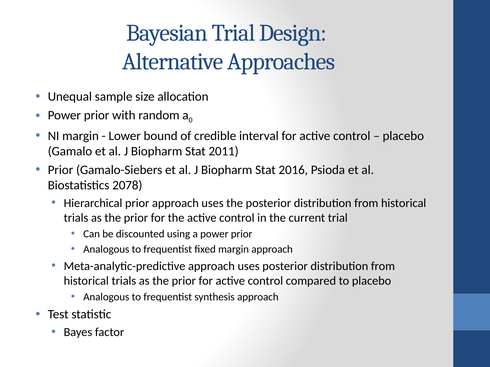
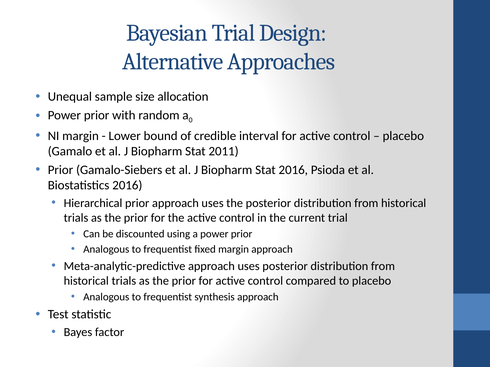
Biostatistics 2078: 2078 -> 2016
